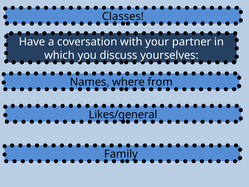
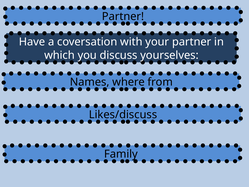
Classes at (123, 16): Classes -> Partner
Likes/general: Likes/general -> Likes/discuss
